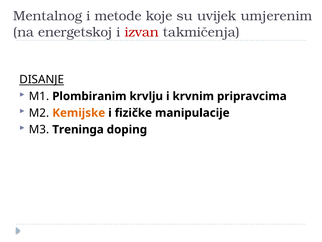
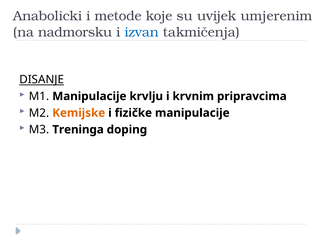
Mentalnog: Mentalnog -> Anabolicki
energetskoj: energetskoj -> nadmorsku
izvan colour: red -> blue
M1 Plombiranim: Plombiranim -> Manipulacije
